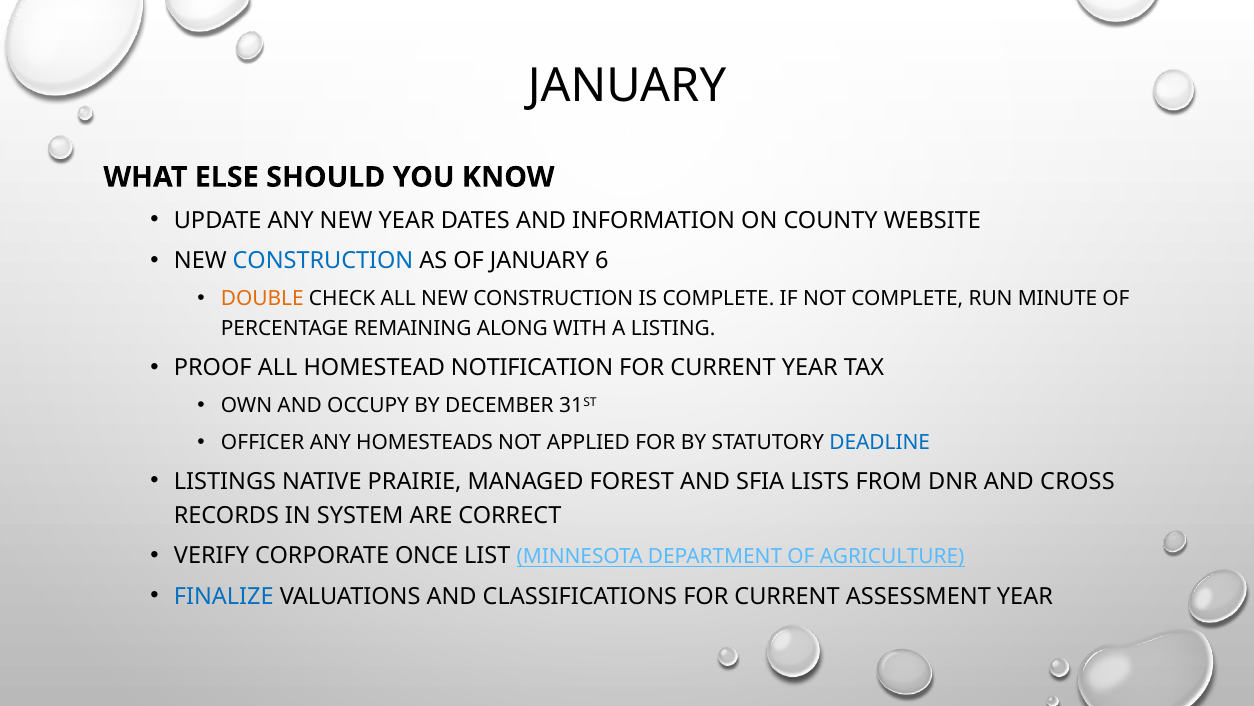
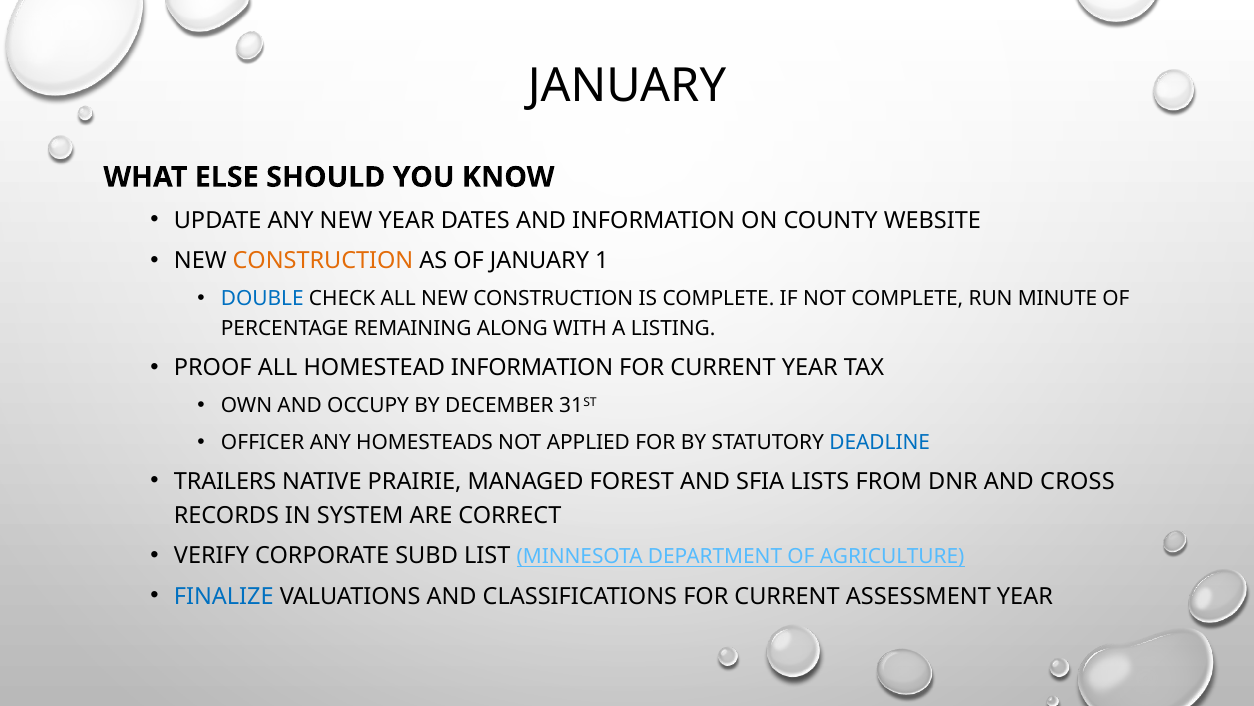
CONSTRUCTION at (323, 261) colour: blue -> orange
6: 6 -> 1
DOUBLE colour: orange -> blue
HOMESTEAD NOTIFICATION: NOTIFICATION -> INFORMATION
LISTINGS: LISTINGS -> TRAILERS
ONCE: ONCE -> SUBD
